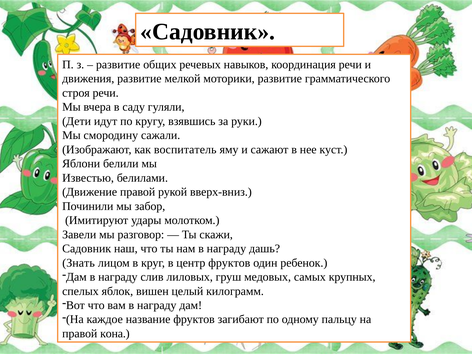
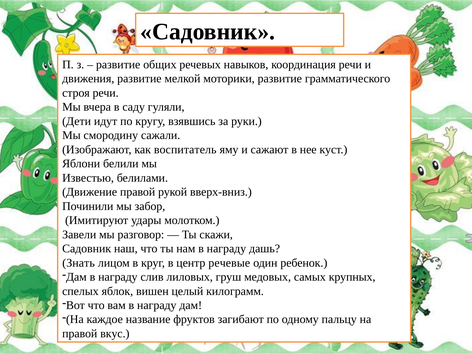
центр фруктов: фруктов -> речевые
кона: кона -> вкус
